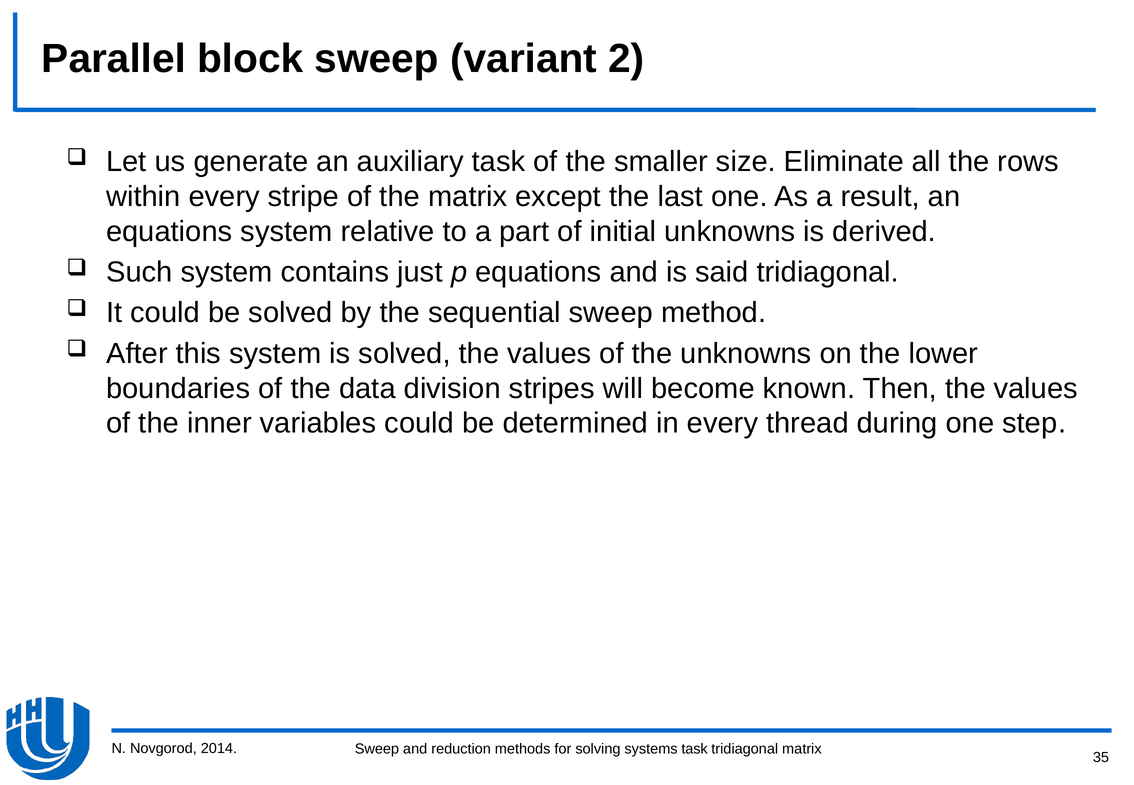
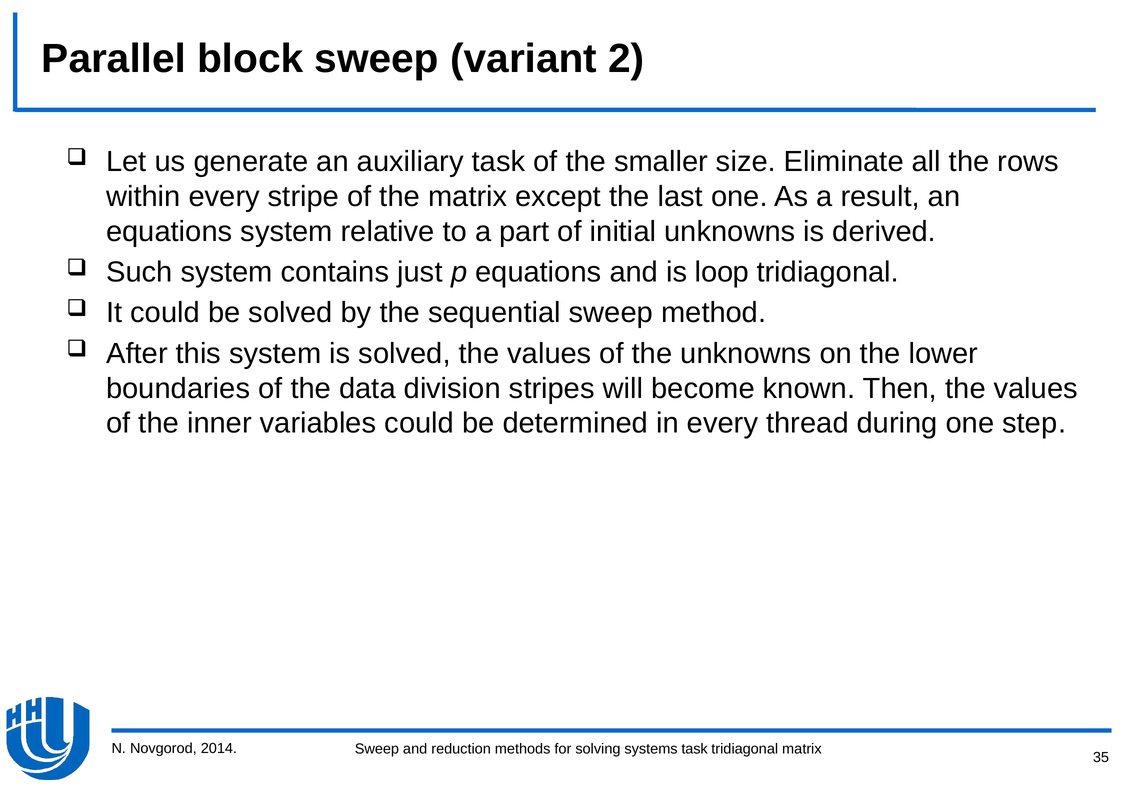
said: said -> loop
